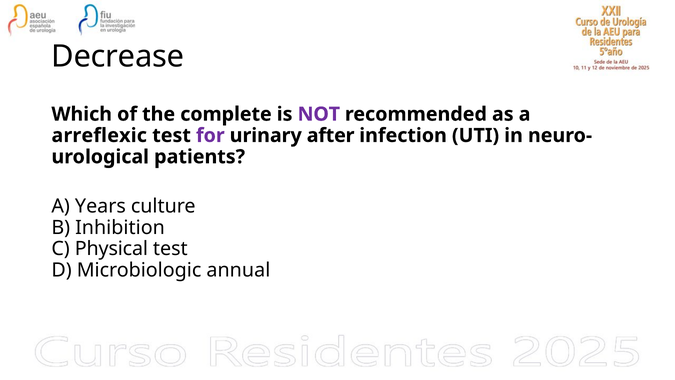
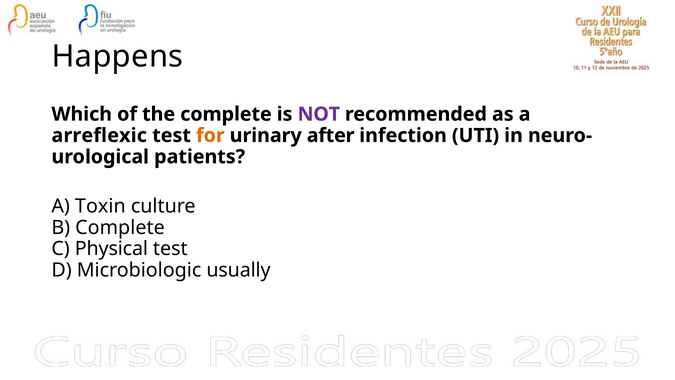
Decrease: Decrease -> Happens
for colour: purple -> orange
Years: Years -> Toxin
B Inhibition: Inhibition -> Complete
annual: annual -> usually
